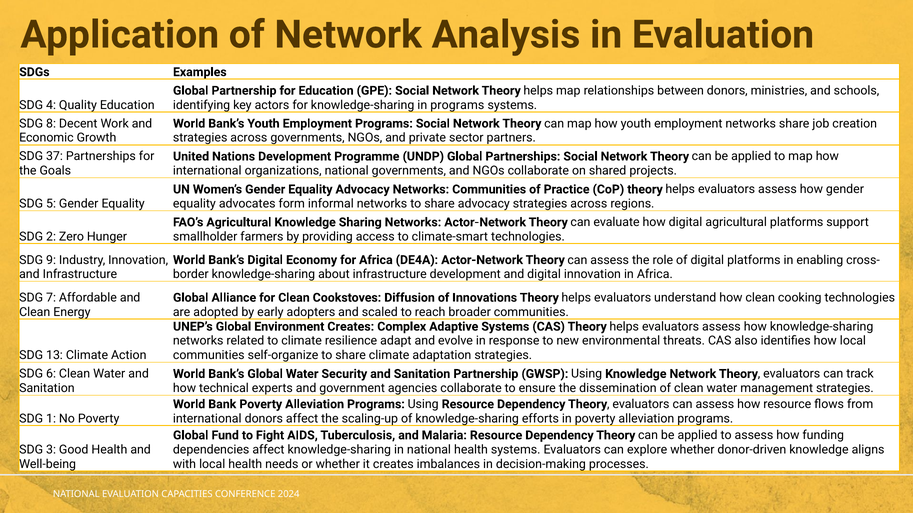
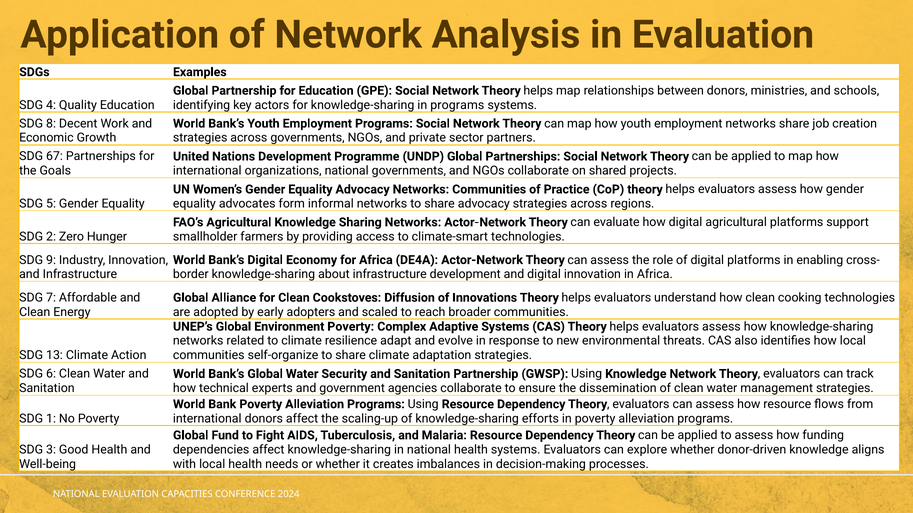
37: 37 -> 67
Environment Creates: Creates -> Poverty
